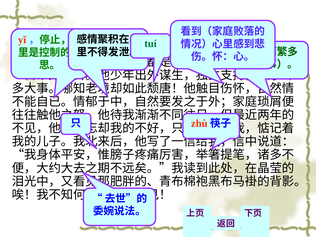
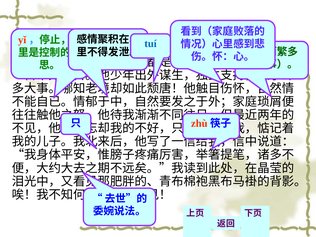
tuí colour: green -> blue
